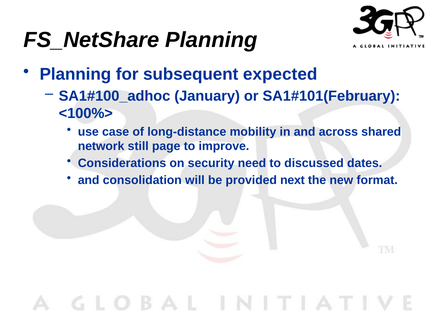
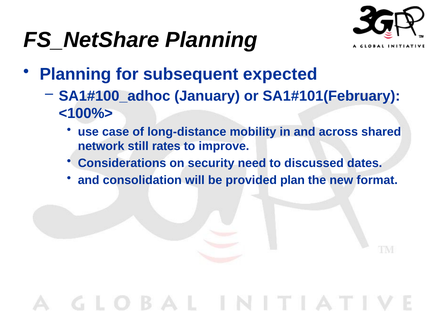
page: page -> rates
next: next -> plan
